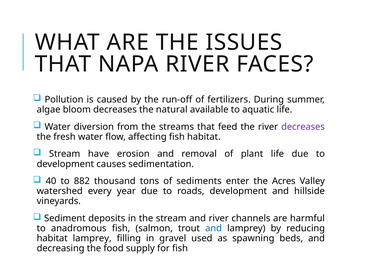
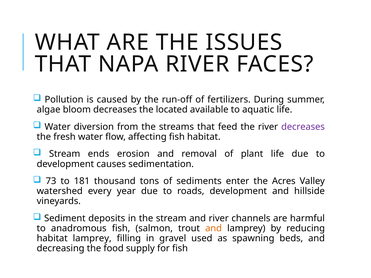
natural: natural -> located
have: have -> ends
40: 40 -> 73
882: 882 -> 181
and at (214, 229) colour: blue -> orange
